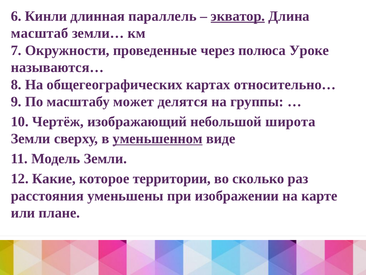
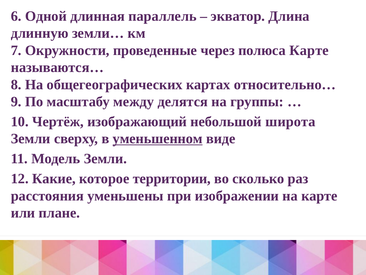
Кинли: Кинли -> Одной
экватор underline: present -> none
масштаб: масштаб -> длинную
полюса Уроке: Уроке -> Карте
может: может -> между
